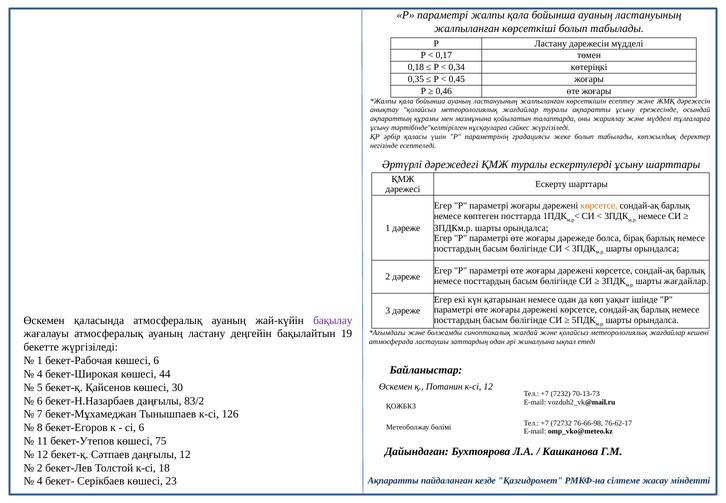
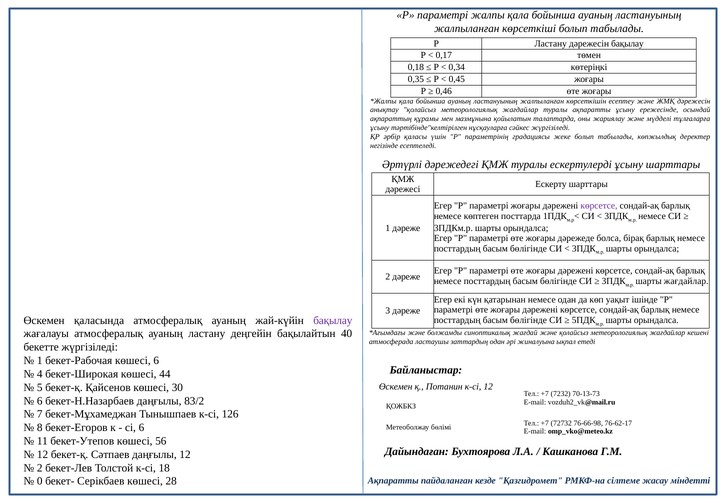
дәрежесін мүдделі: мүдделі -> бақылау
көрсетсе at (599, 206) colour: orange -> purple
19: 19 -> 40
75: 75 -> 56
4 at (40, 481): 4 -> 0
23: 23 -> 28
